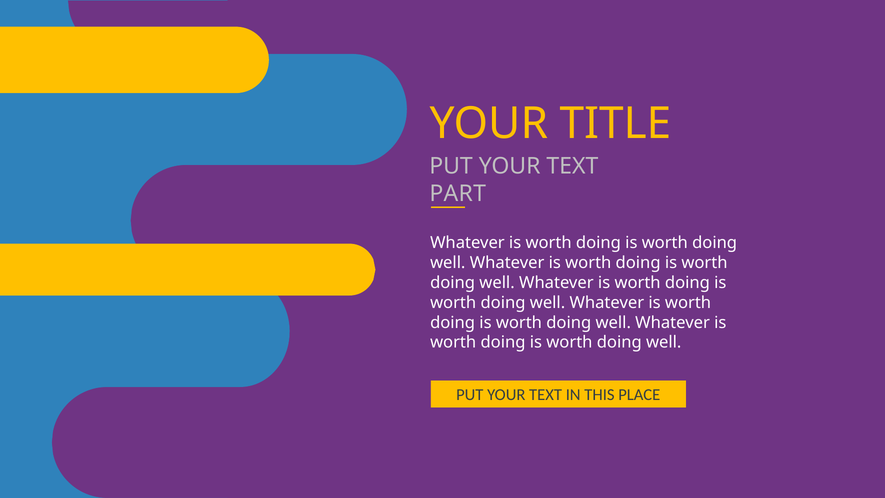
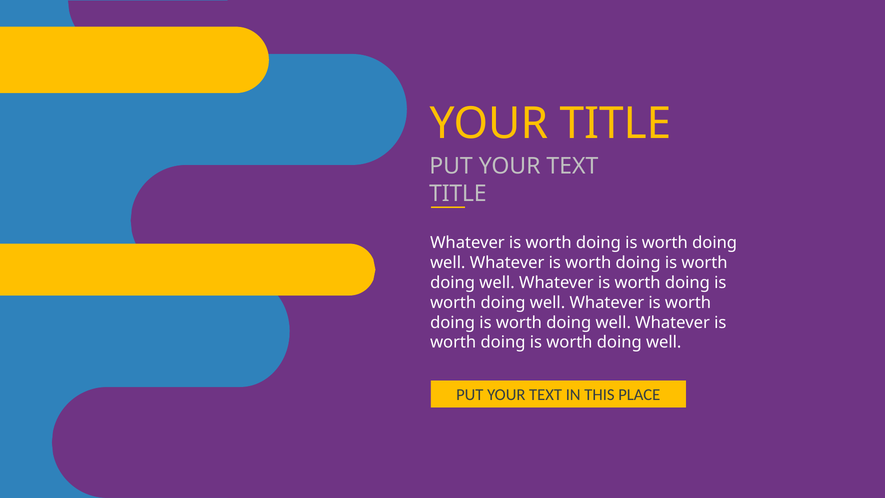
PART at (458, 194): PART -> TITLE
